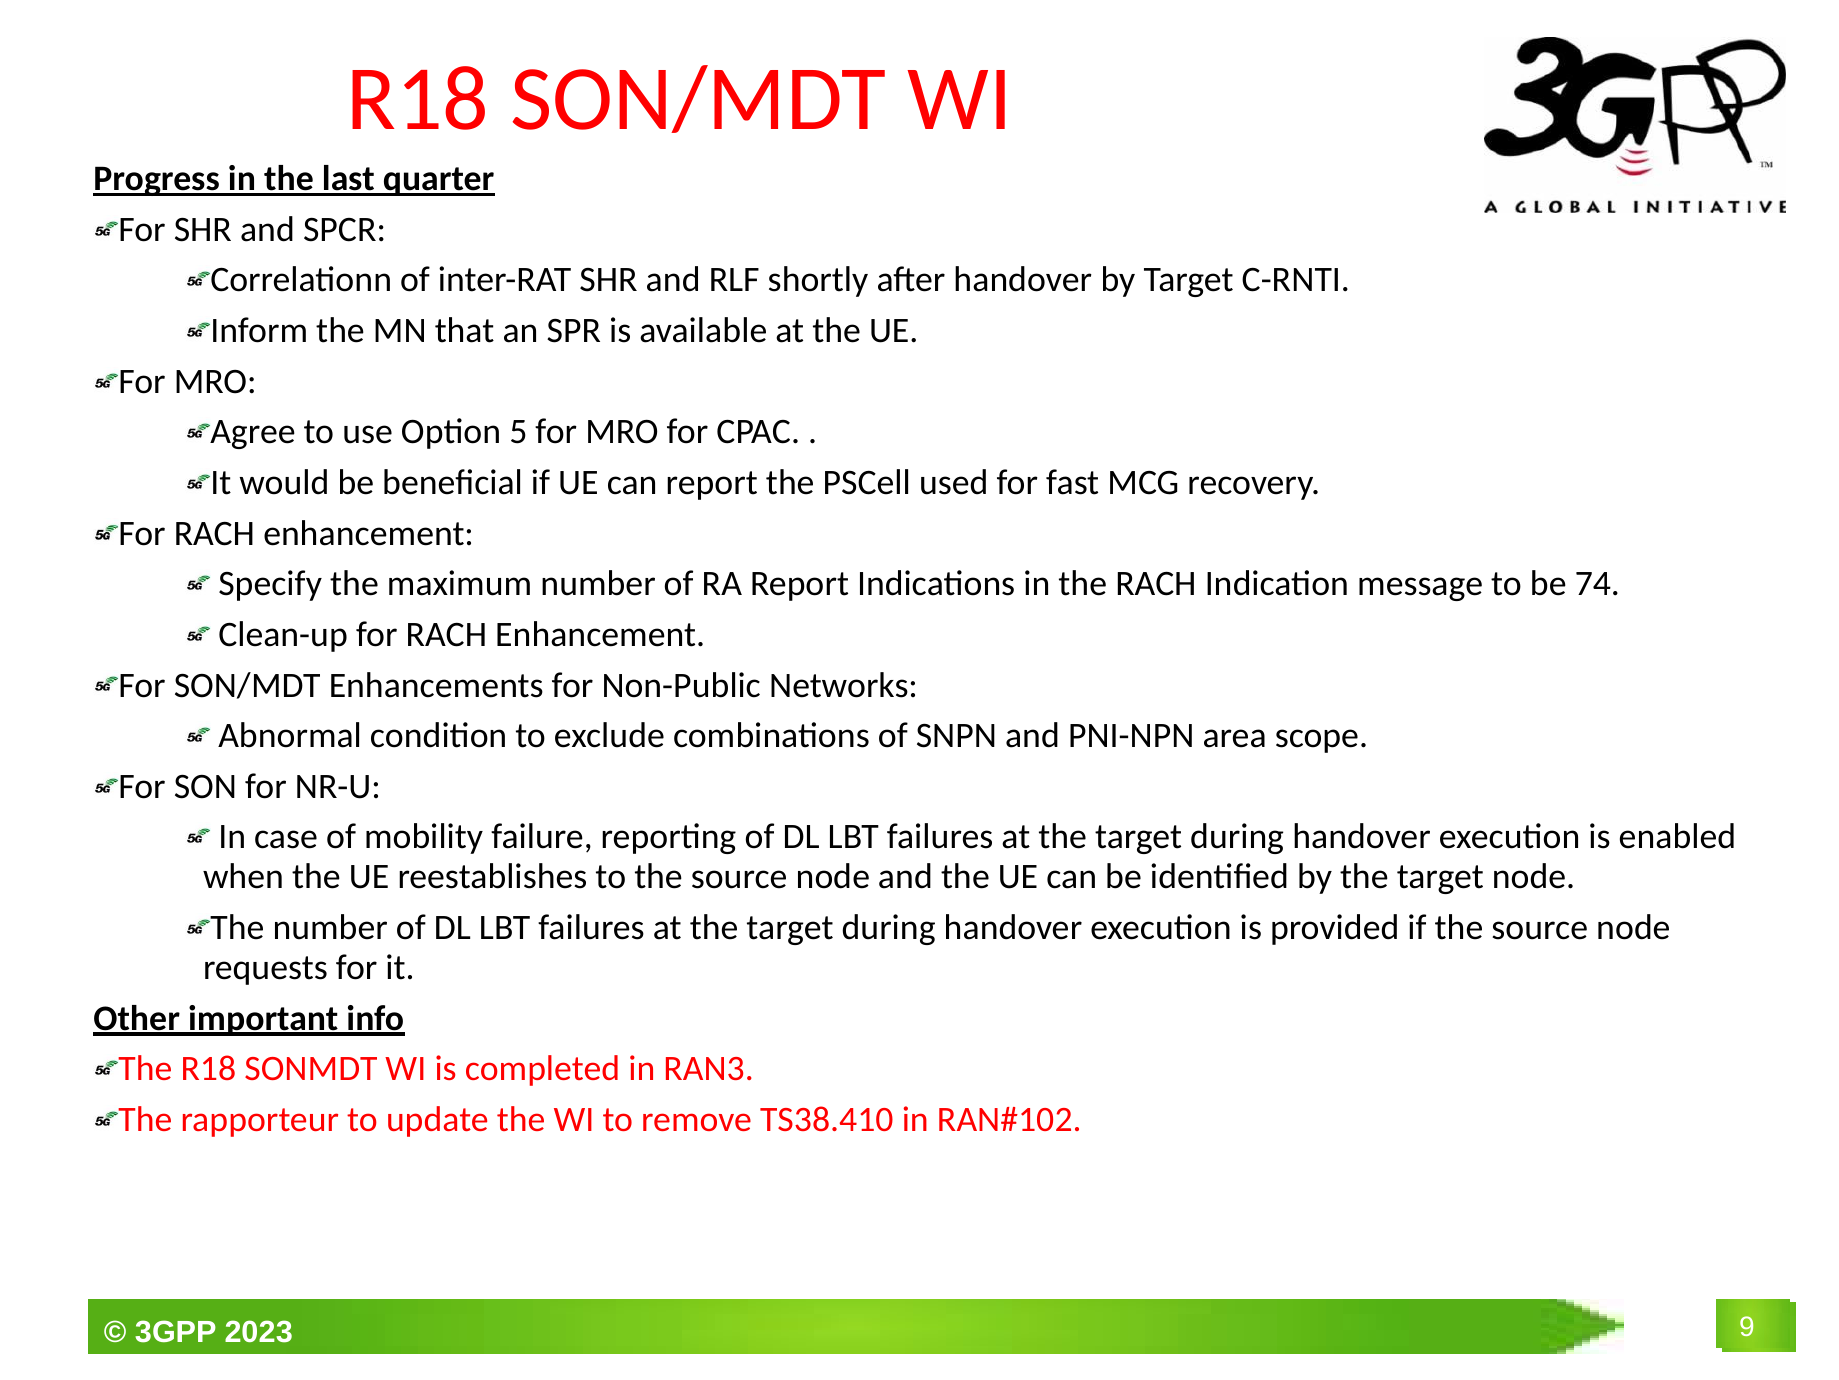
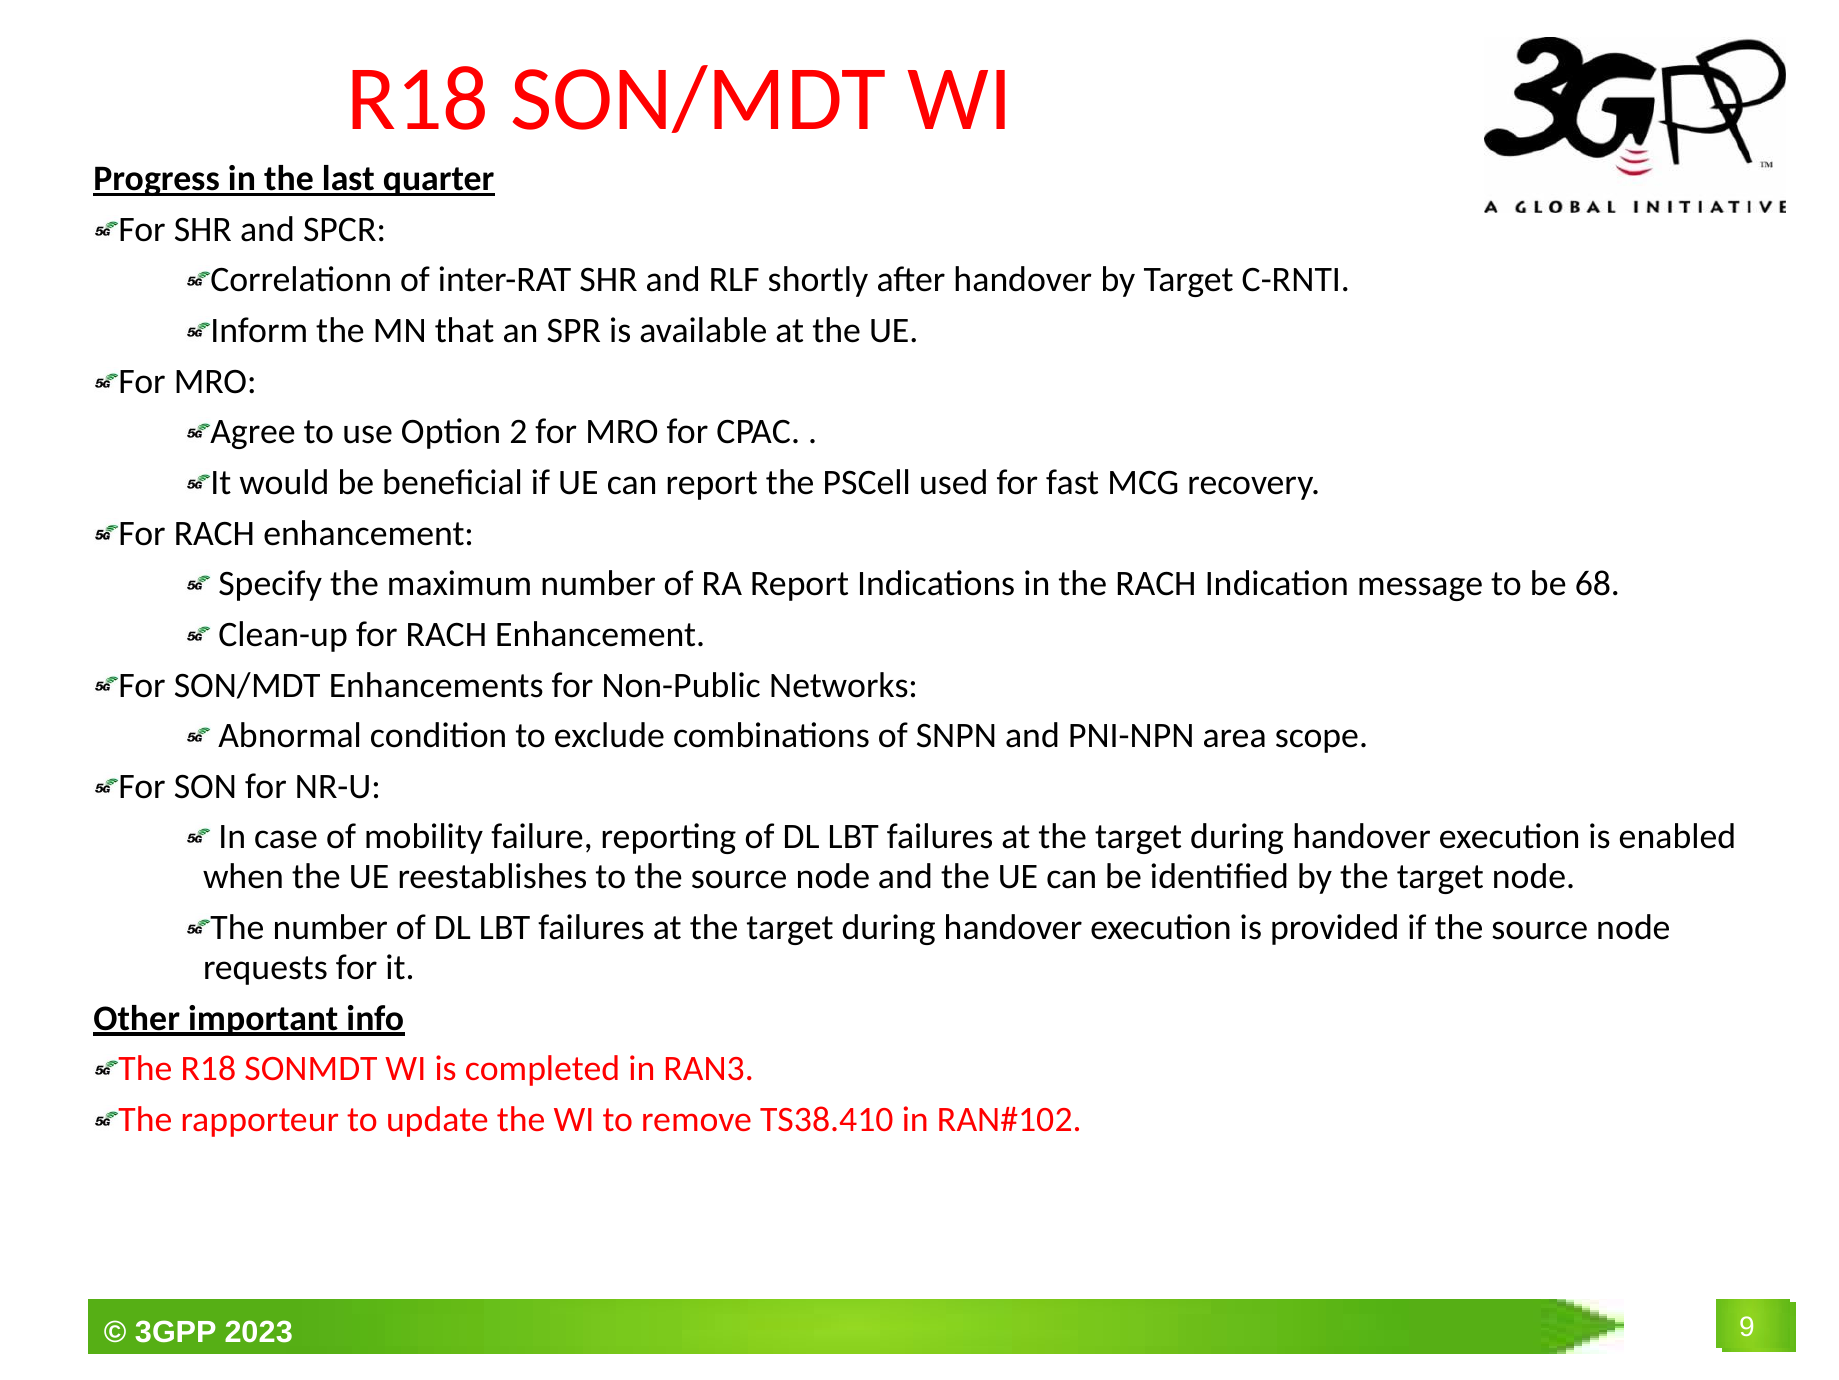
5: 5 -> 2
74: 74 -> 68
